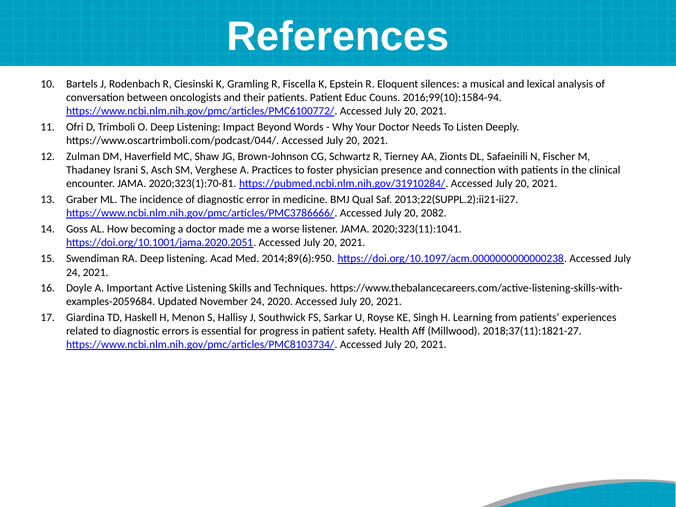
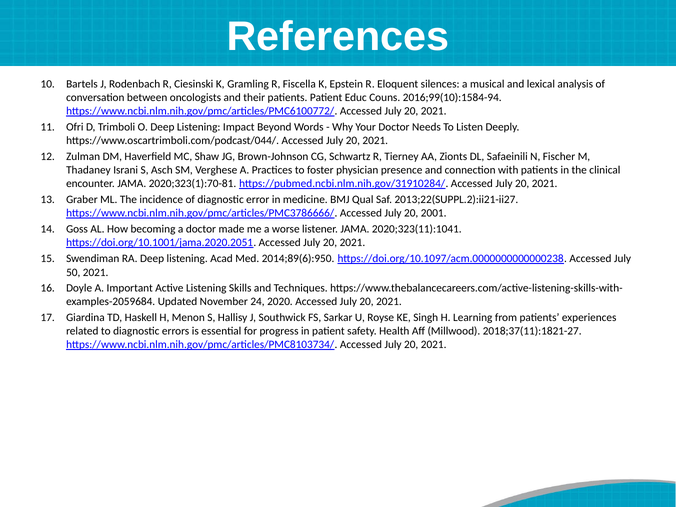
2082: 2082 -> 2001
24 at (73, 272): 24 -> 50
